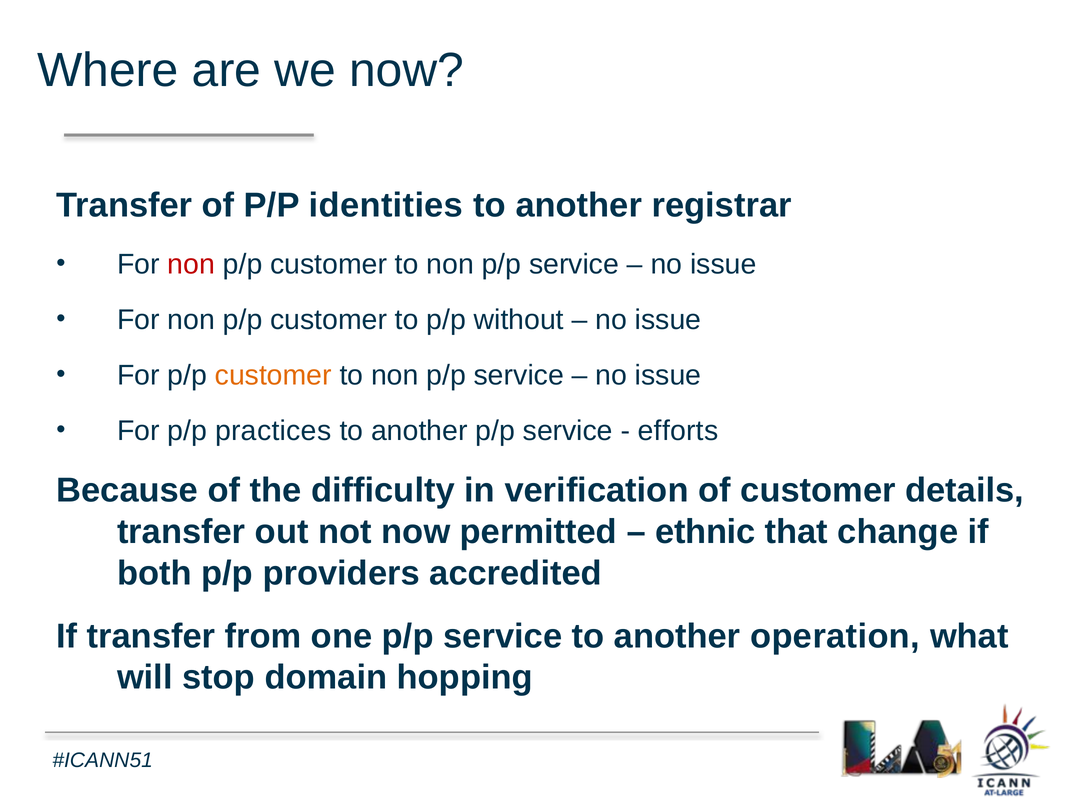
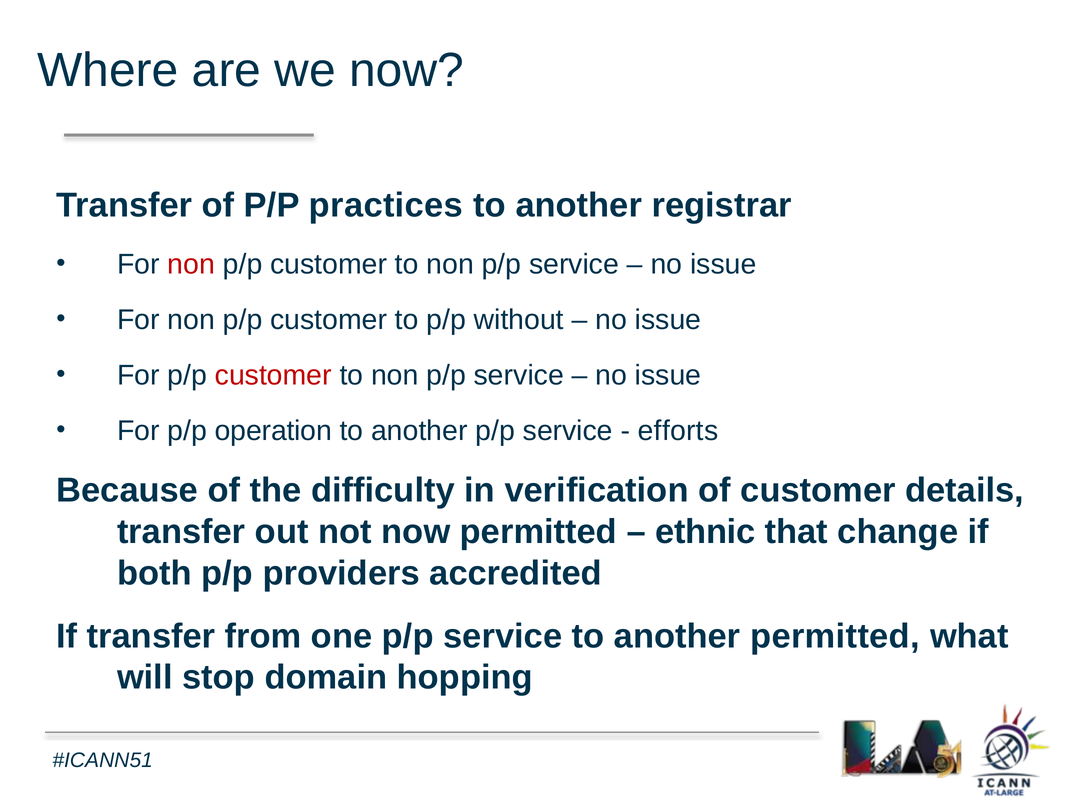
identities: identities -> practices
customer at (273, 375) colour: orange -> red
practices: practices -> operation
another operation: operation -> permitted
